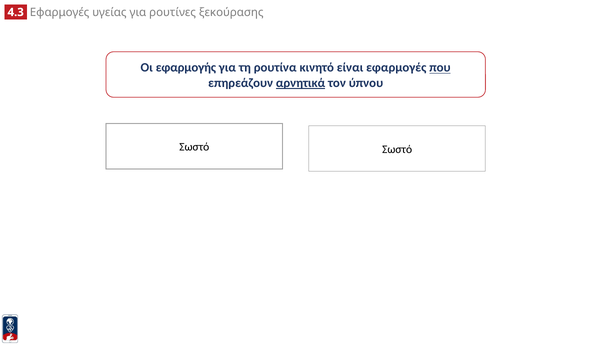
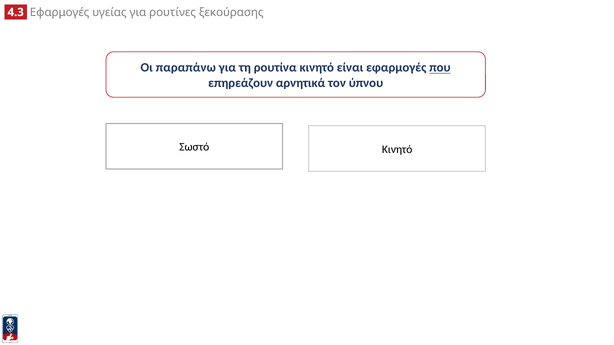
εφαρμογής: εφαρμογής -> παραπάνω
αρνητικά underline: present -> none
Σωστό at (397, 150): Σωστό -> Κινητό
